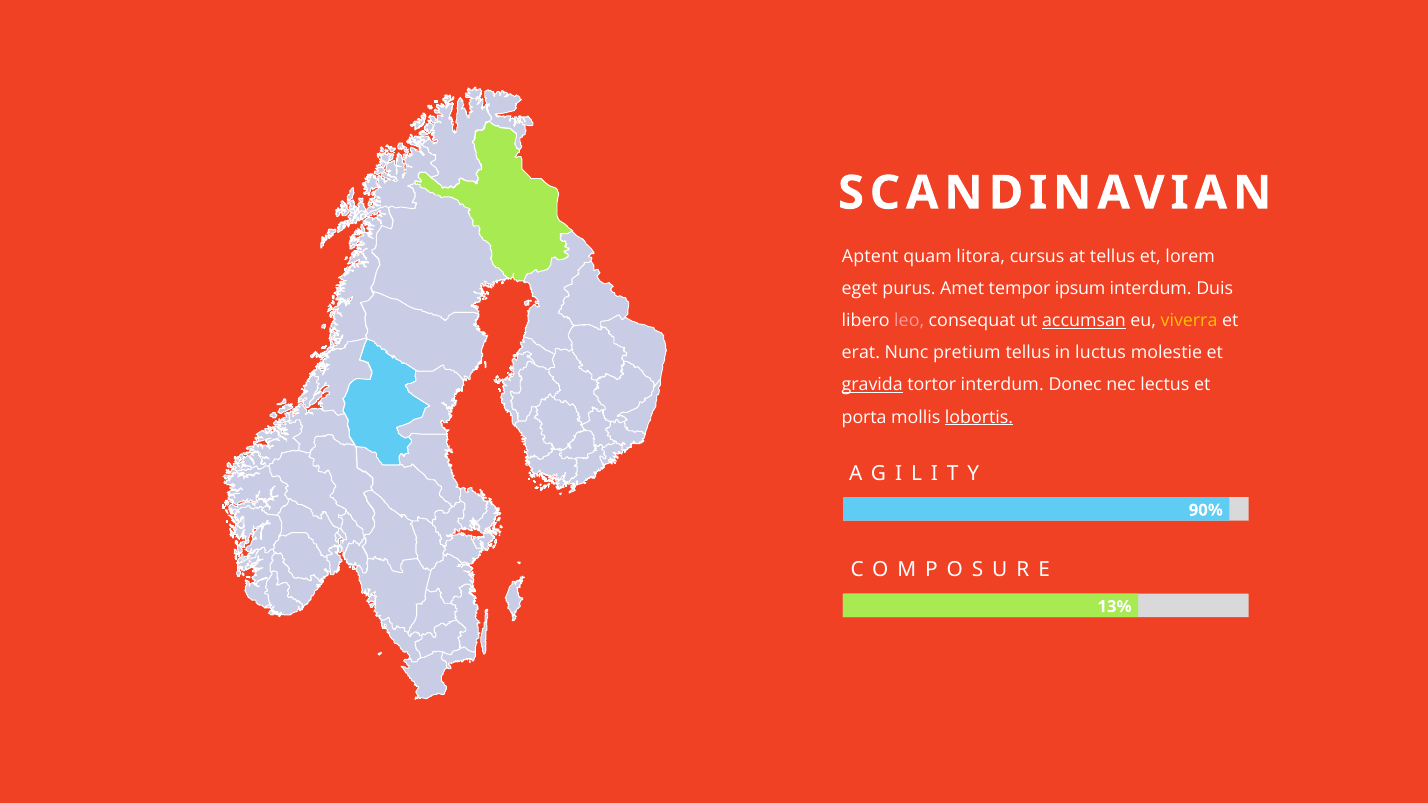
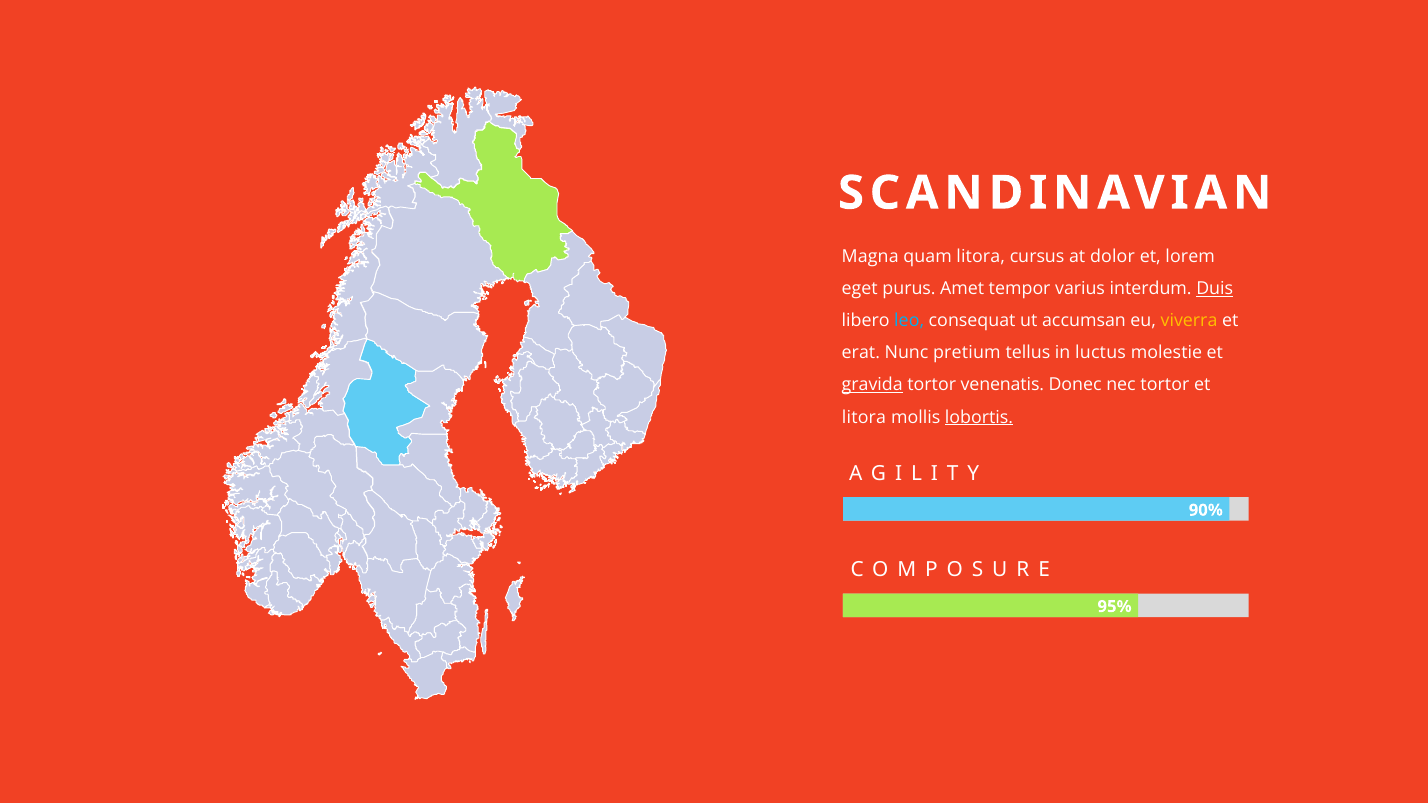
Aptent: Aptent -> Magna
at tellus: tellus -> dolor
ipsum: ipsum -> varius
Duis underline: none -> present
leo colour: pink -> light blue
accumsan underline: present -> none
tortor interdum: interdum -> venenatis
nec lectus: lectus -> tortor
porta at (864, 417): porta -> litora
13%: 13% -> 95%
